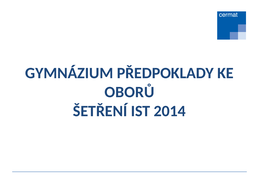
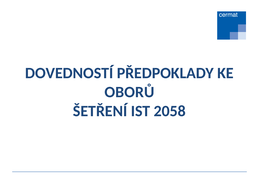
GYMNÁZIUM: GYMNÁZIUM -> DOVEDNOSTÍ
2014: 2014 -> 2058
